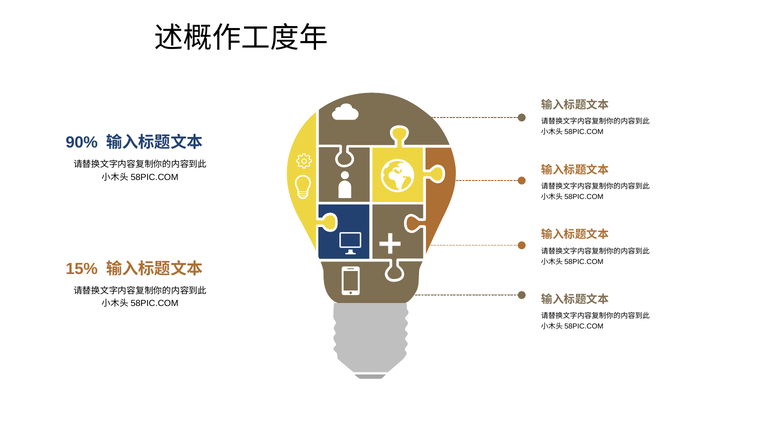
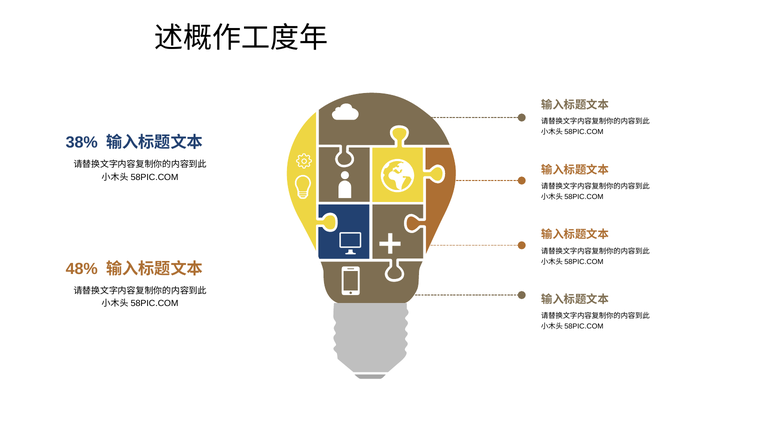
90%: 90% -> 38%
15%: 15% -> 48%
